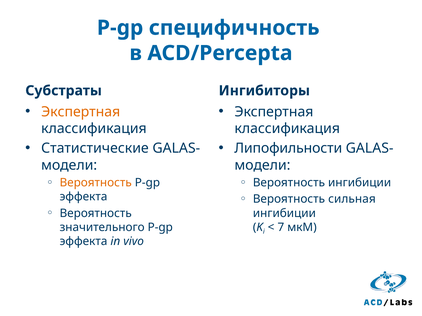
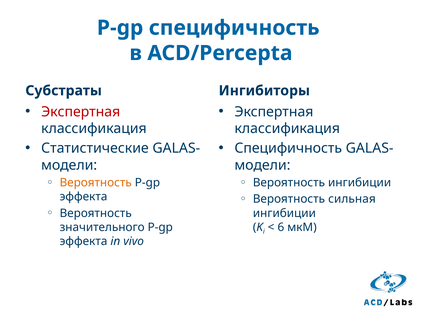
Экспертная at (81, 112) colour: orange -> red
Липофильности at (288, 148): Липофильности -> Специфичность
7: 7 -> 6
